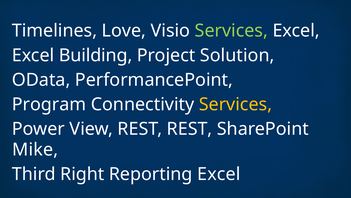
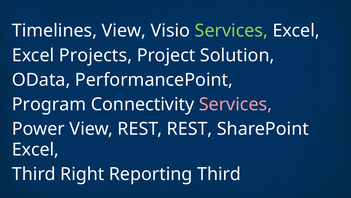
Timelines Love: Love -> View
Building: Building -> Projects
Services at (235, 104) colour: yellow -> pink
Mike at (35, 149): Mike -> Excel
Reporting Excel: Excel -> Third
